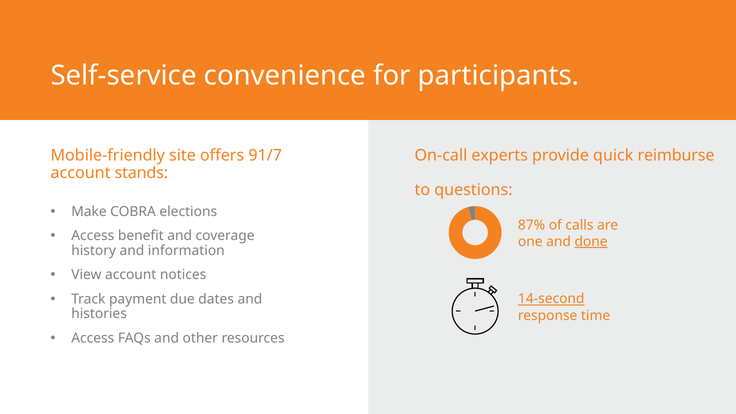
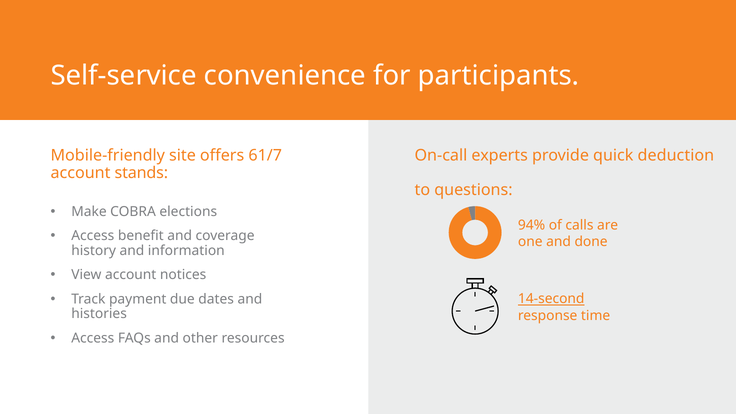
91/7: 91/7 -> 61/7
reimburse: reimburse -> deduction
87%: 87% -> 94%
done underline: present -> none
